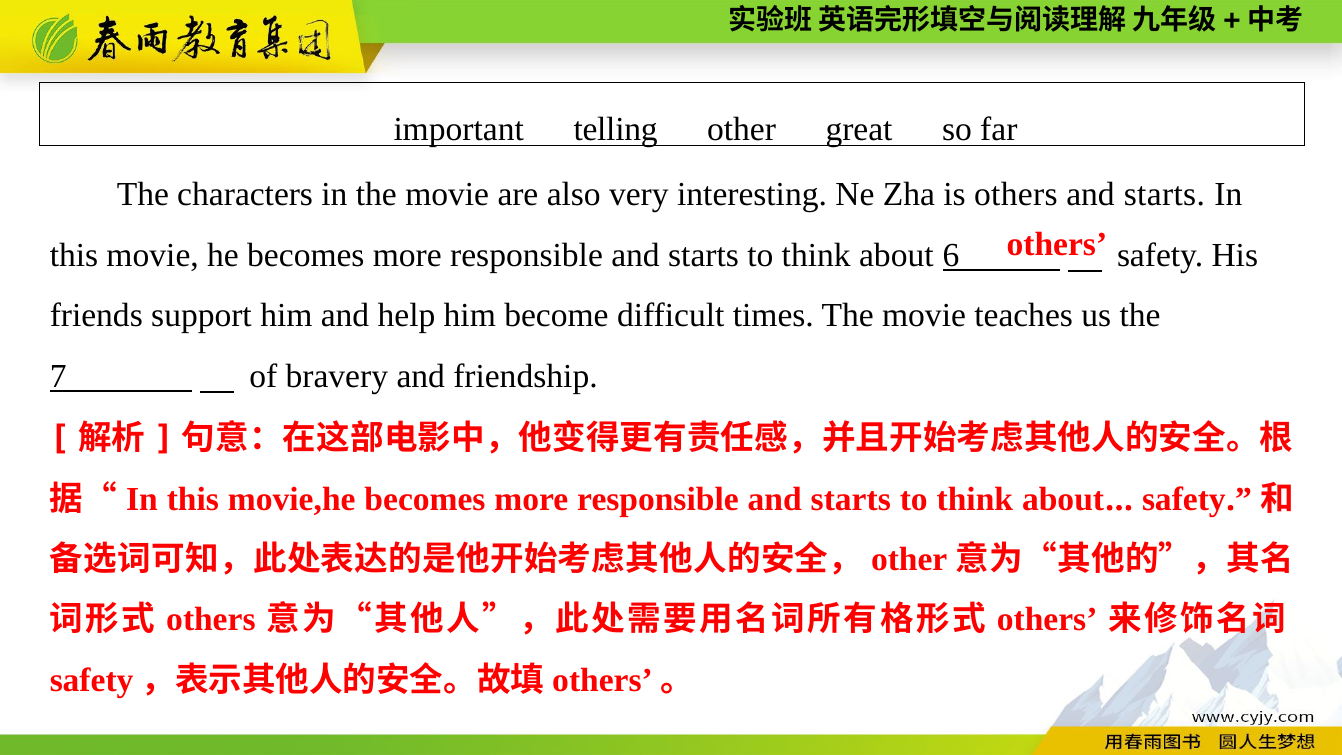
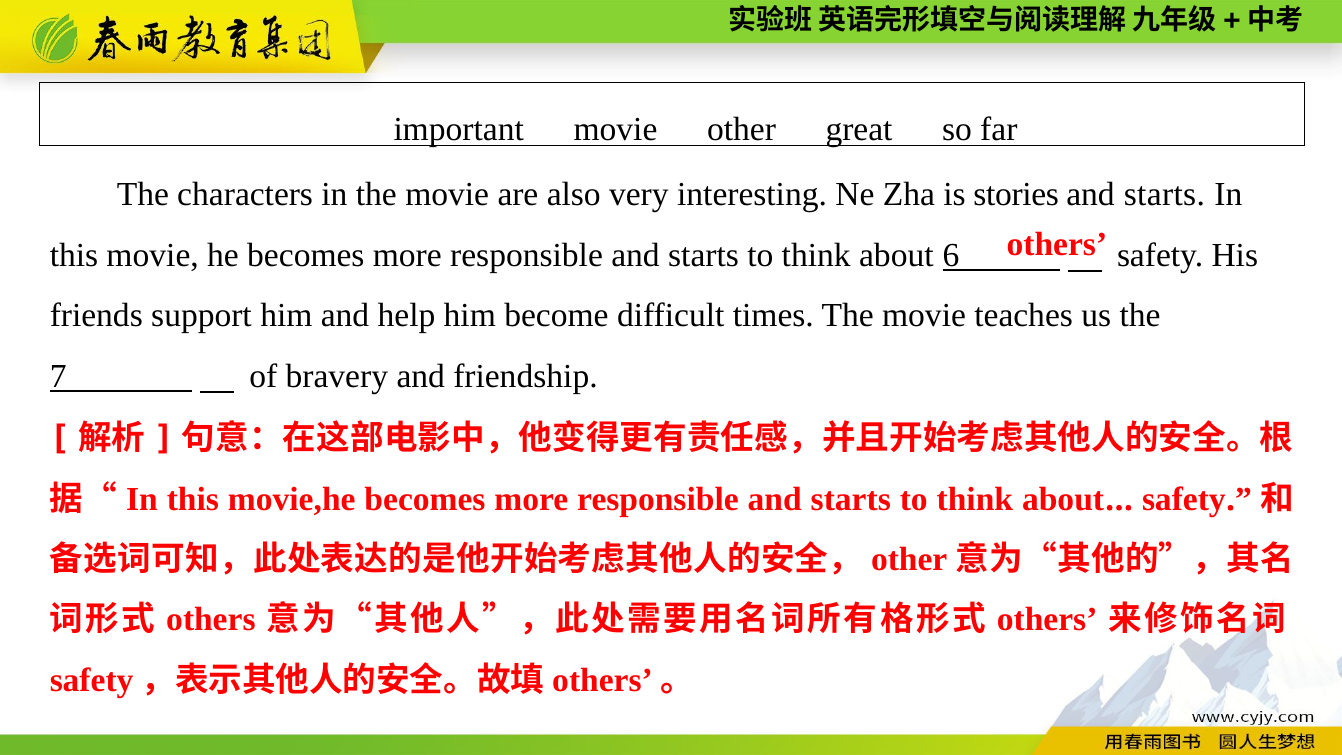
important telling: telling -> movie
is others: others -> stories
